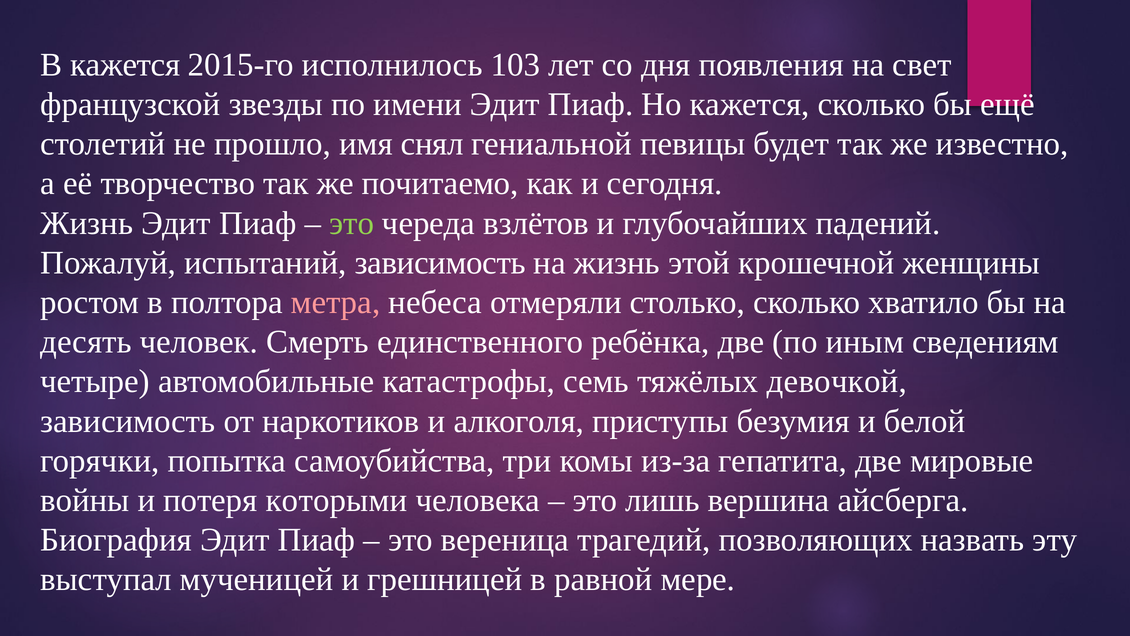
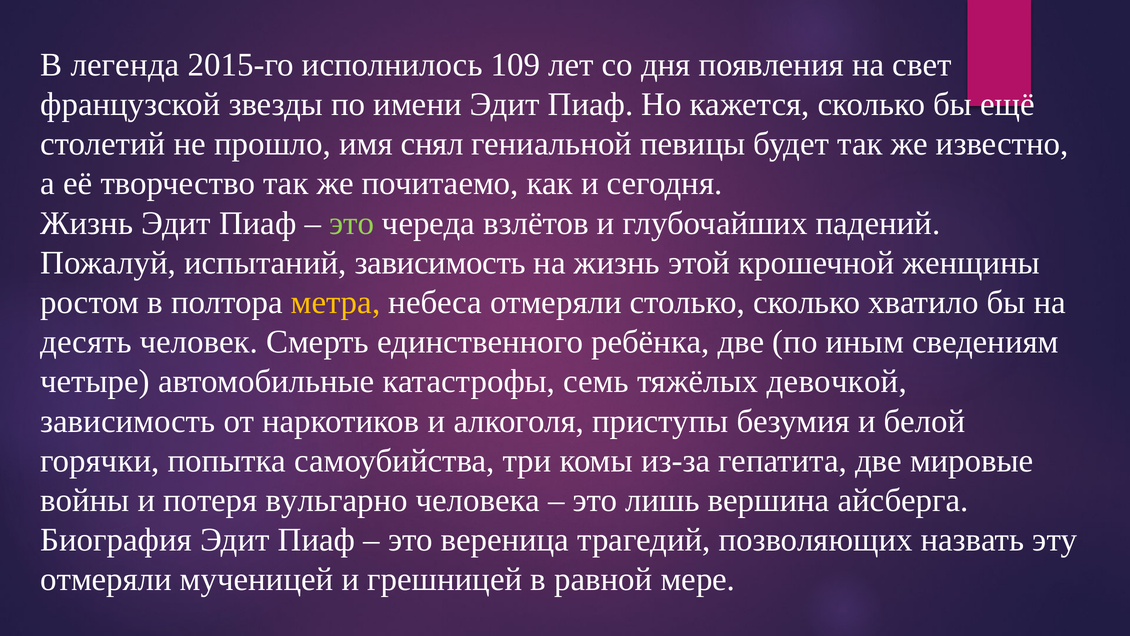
В кажется: кажется -> легенда
103: 103 -> 109
метра colour: pink -> yellow
которыми: которыми -> вульгарно
выступал at (106, 579): выступал -> отмеряли
